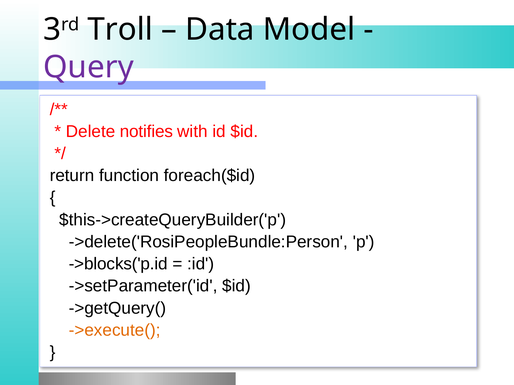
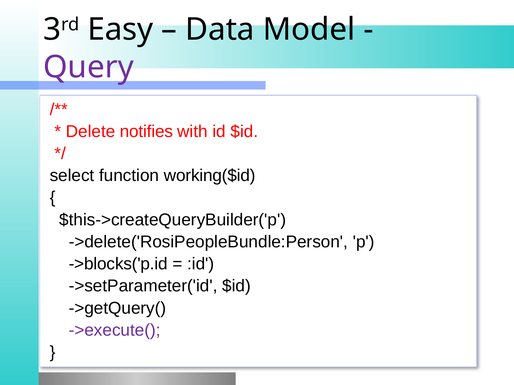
Troll: Troll -> Easy
return: return -> select
foreach($id: foreach($id -> working($id
->execute( colour: orange -> purple
